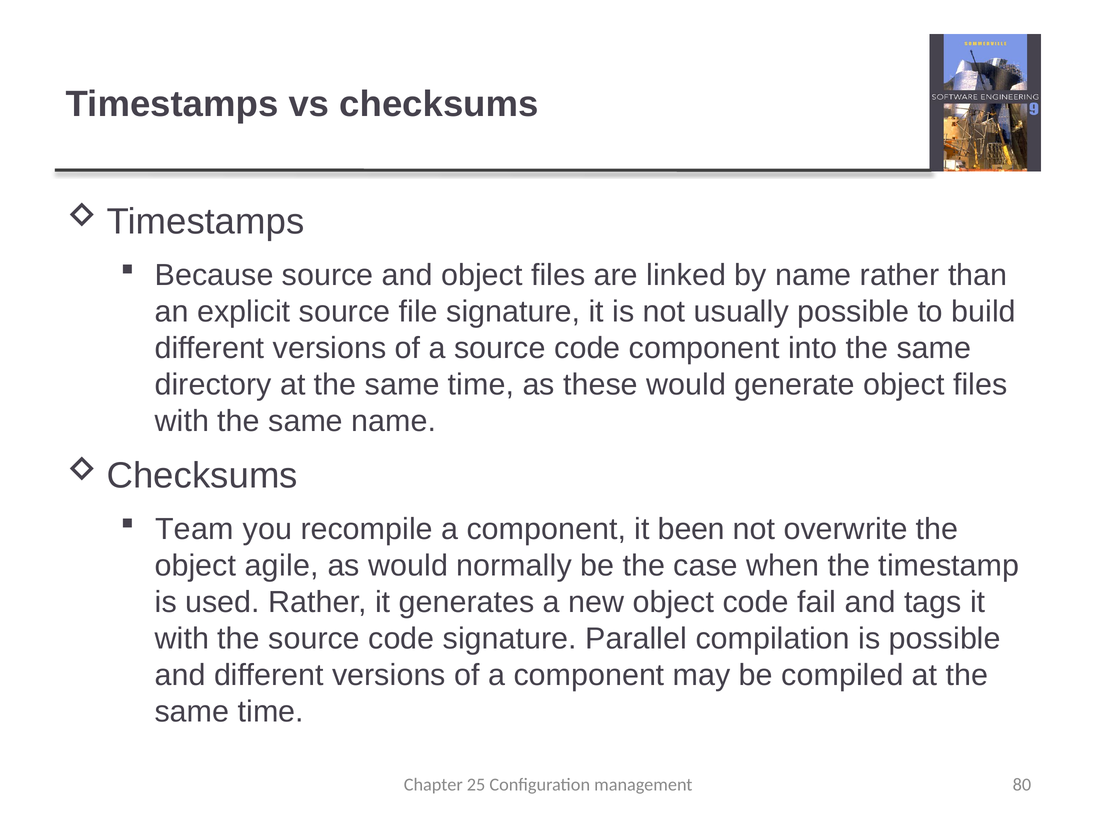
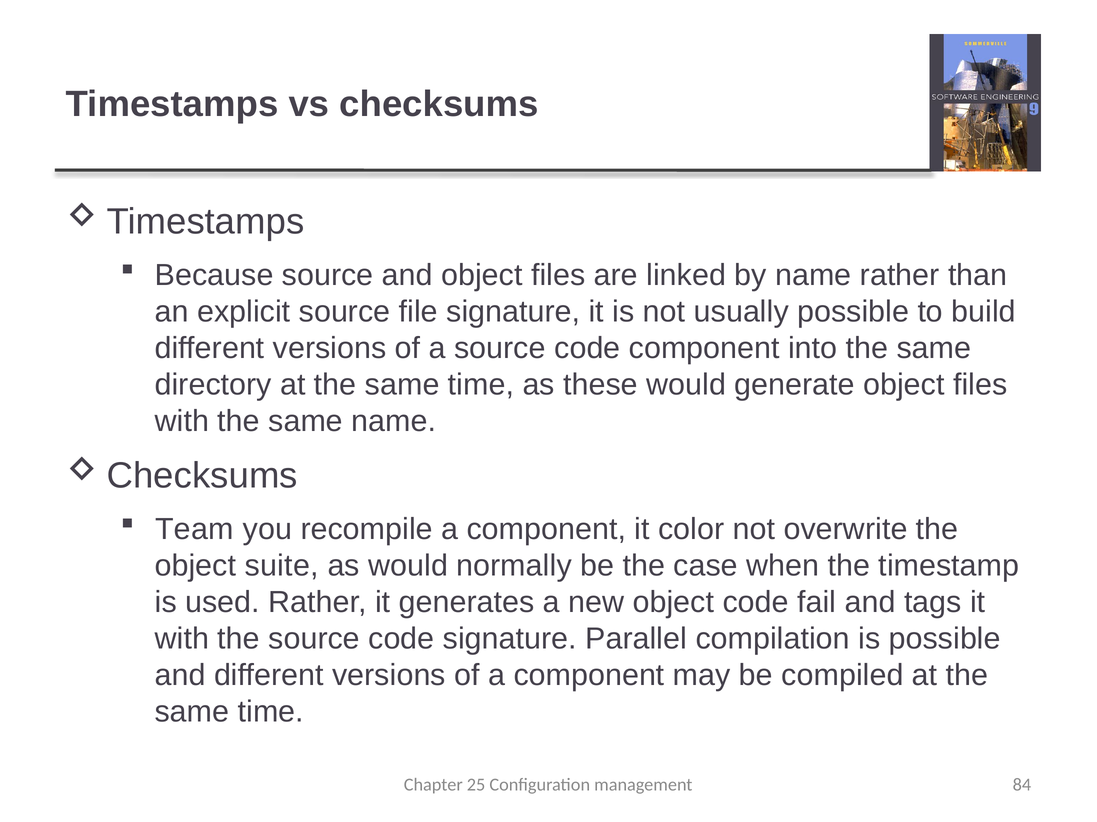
been: been -> color
agile: agile -> suite
80: 80 -> 84
